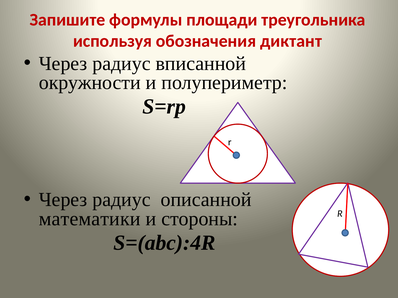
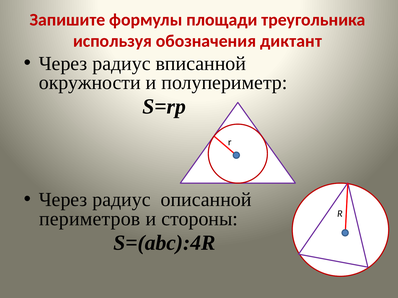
математики: математики -> периметров
